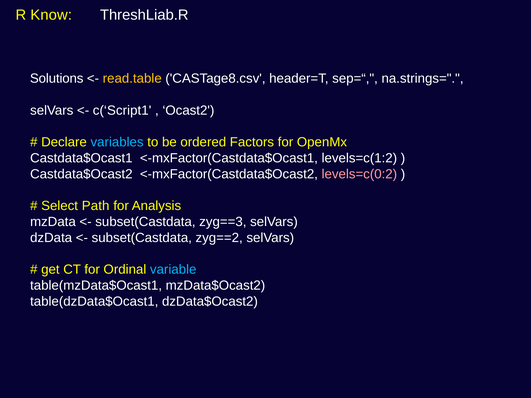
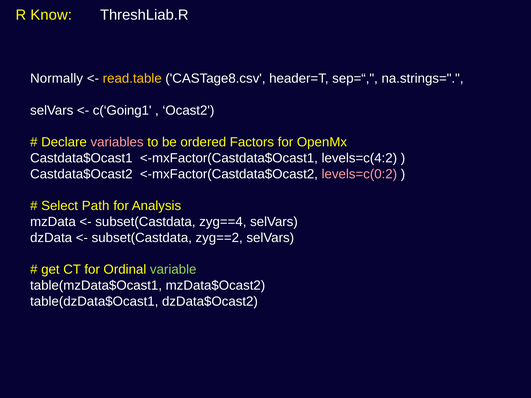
Solutions: Solutions -> Normally
c(‘Script1: c(‘Script1 -> c(‘Going1
variables colour: light blue -> pink
levels=c(1:2: levels=c(1:2 -> levels=c(4:2
zyg==3: zyg==3 -> zyg==4
variable colour: light blue -> light green
